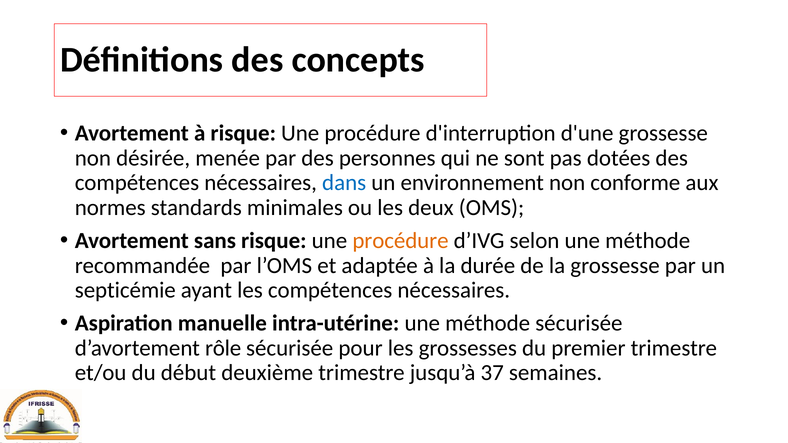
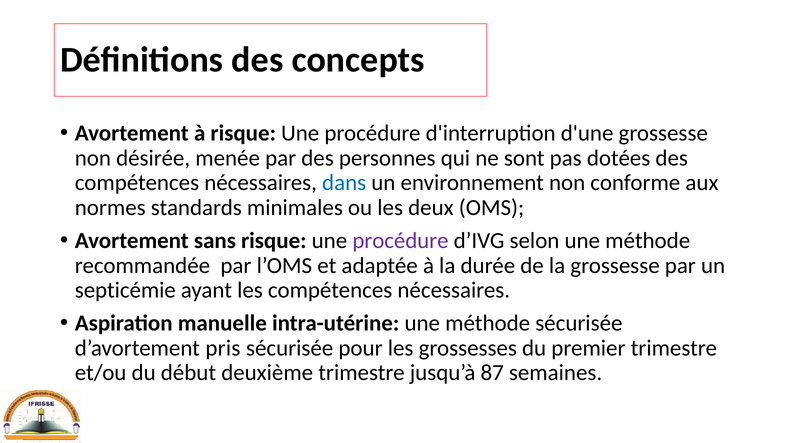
procédure at (400, 241) colour: orange -> purple
rôle: rôle -> pris
37: 37 -> 87
